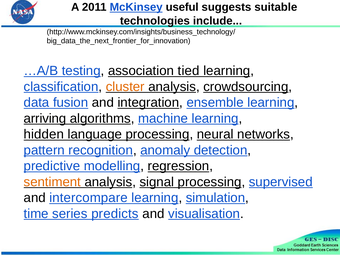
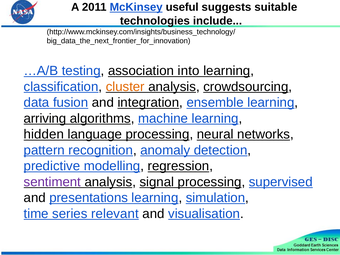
tied: tied -> into
sentiment colour: orange -> purple
intercompare: intercompare -> presentations
predicts: predicts -> relevant
